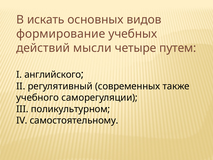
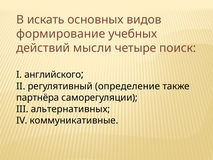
путем: путем -> поиск
современных: современных -> определение
учебного: учебного -> партнёра
поликультурном: поликультурном -> альтернативных
самостоятельному: самостоятельному -> коммуникативные
